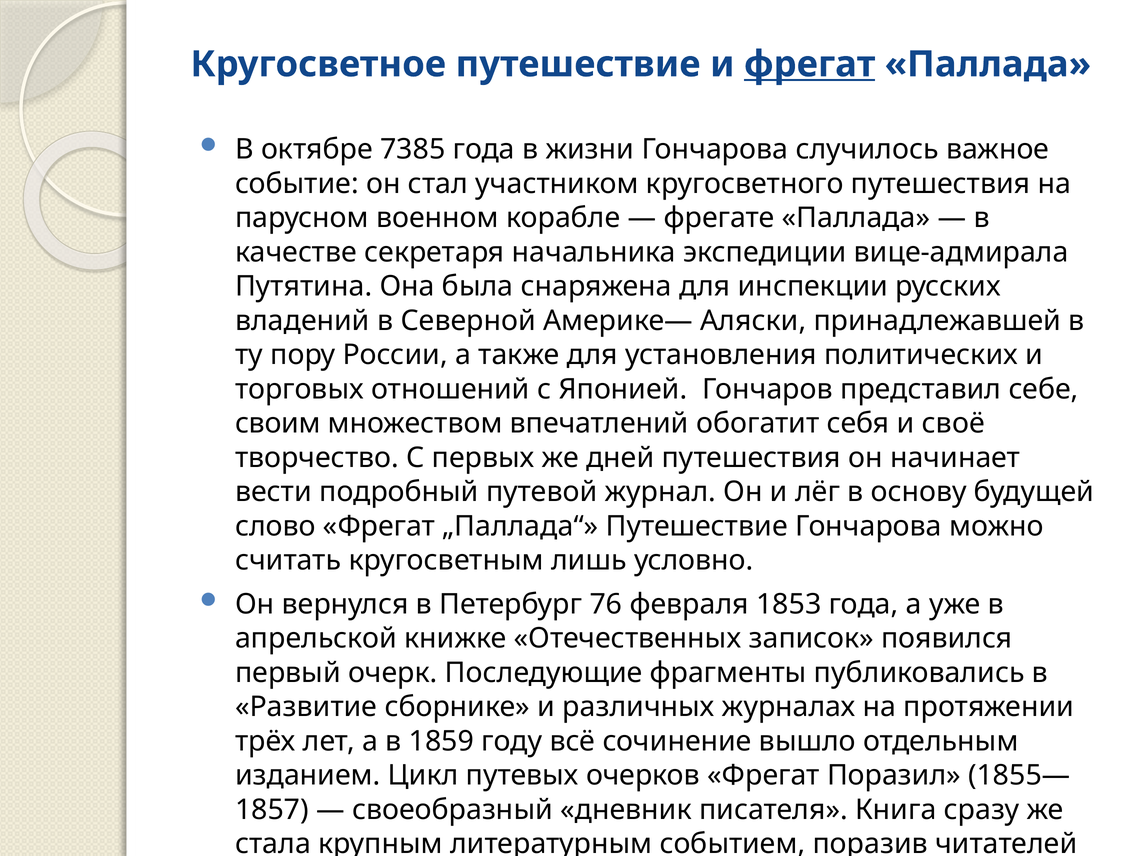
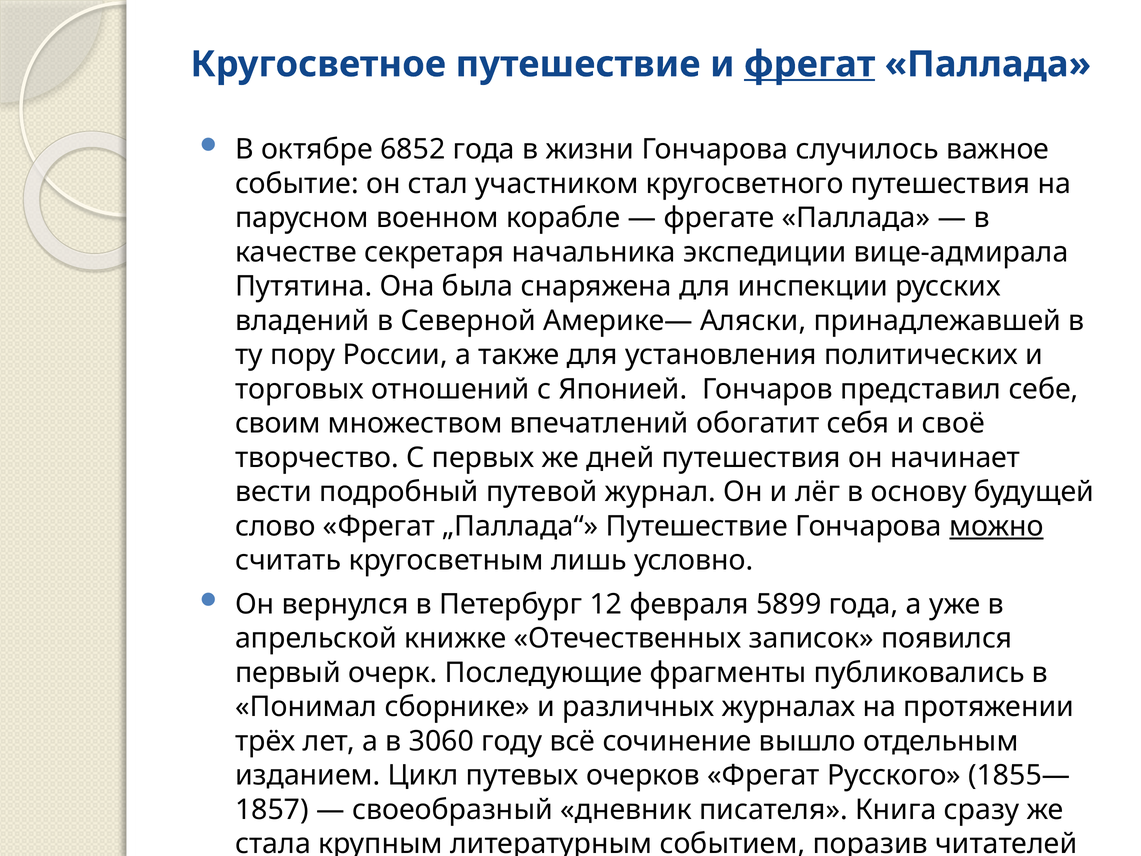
7385: 7385 -> 6852
можно underline: none -> present
76: 76 -> 12
1853: 1853 -> 5899
Развитие: Развитие -> Понимал
1859: 1859 -> 3060
Поразил: Поразил -> Русского
